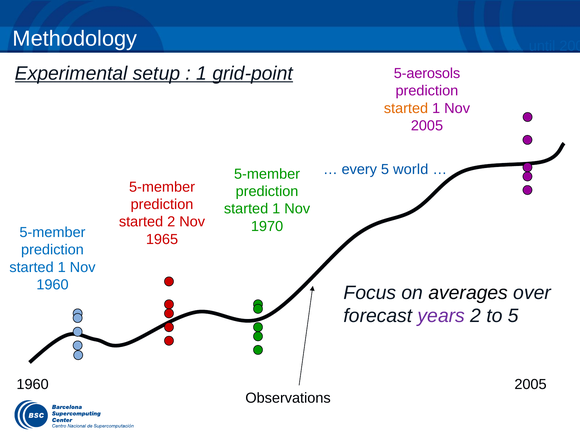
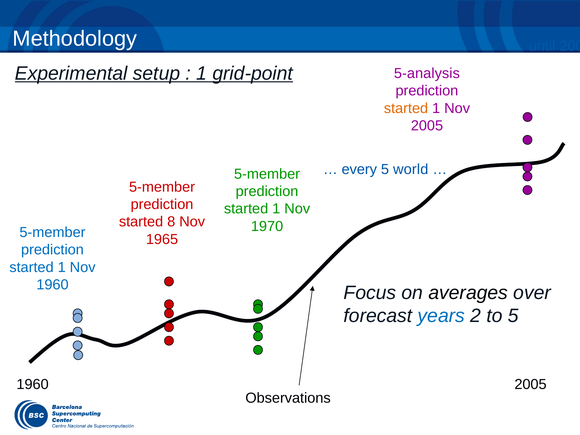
5-aerosols: 5-aerosols -> 5-analysis
started 2: 2 -> 8
years colour: purple -> blue
